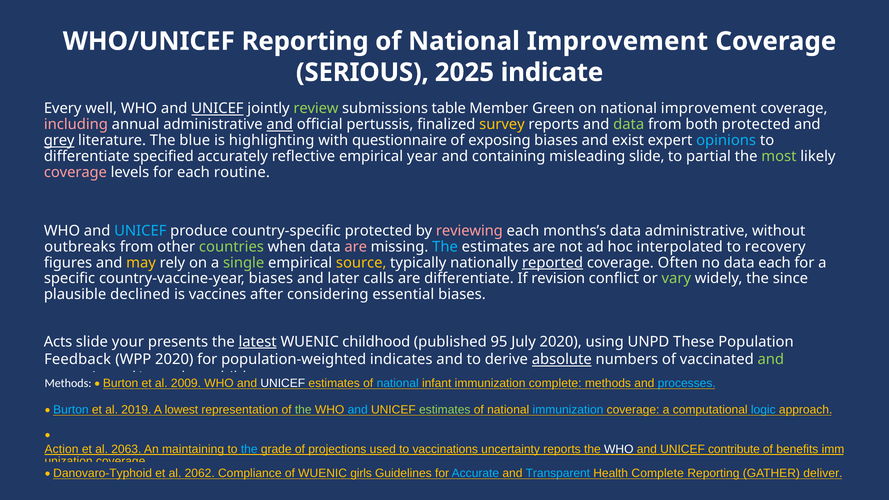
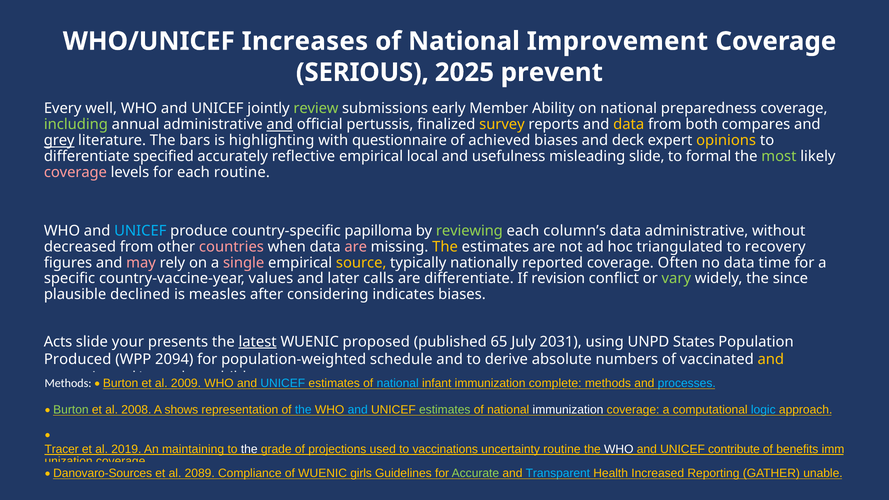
WHO/UNICEF Reporting: Reporting -> Increases
indicate: indicate -> prevent
UNICEF at (217, 109) underline: present -> none
table: table -> early
Green: Green -> Ability
on national improvement: improvement -> preparedness
including colour: pink -> light green
data at (629, 124) colour: light green -> yellow
both protected: protected -> compares
blue: blue -> bars
exposing: exposing -> achieved
exist: exist -> deck
opinions colour: light blue -> yellow
year: year -> local
containing: containing -> usefulness
partial: partial -> formal
country-specific protected: protected -> papilloma
reviewing colour: pink -> light green
months’s: months’s -> column’s
outbreaks: outbreaks -> decreased
countries colour: light green -> pink
The at (445, 247) colour: light blue -> yellow
interpolated: interpolated -> triangulated
may colour: yellow -> pink
single colour: light green -> pink
reported underline: present -> none
data each: each -> time
country-vaccine-year biases: biases -> values
vaccines: vaccines -> measles
essential: essential -> indicates
childhood: childhood -> proposed
95: 95 -> 65
July 2020: 2020 -> 2031
These: These -> States
Feedback: Feedback -> Produced
WPP 2020: 2020 -> 2094
indicates: indicates -> schedule
absolute underline: present -> none
and at (771, 360) colour: light green -> yellow
UNICEF at (283, 383) colour: white -> light blue
Burton at (71, 410) colour: light blue -> light green
2019: 2019 -> 2008
lowest: lowest -> shows
the at (303, 410) colour: light green -> light blue
immunization at (568, 410) colour: light blue -> white
Action: Action -> Tracer
2063: 2063 -> 2019
the at (249, 449) colour: light blue -> white
uncertainty reports: reports -> routine
Danovaro-Typhoid: Danovaro-Typhoid -> Danovaro-Sources
2062: 2062 -> 2089
Accurate colour: light blue -> light green
Health Complete: Complete -> Increased
deliver: deliver -> unable
